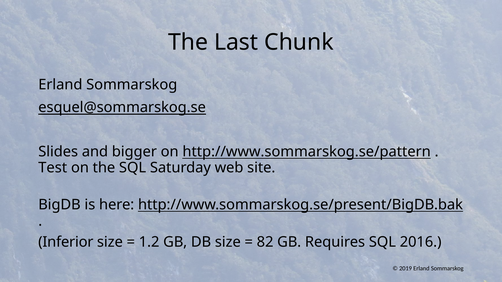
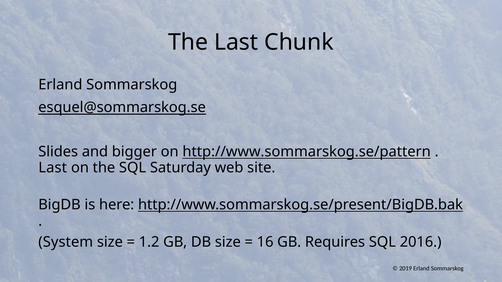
Test at (53, 168): Test -> Last
Inferior: Inferior -> System
82: 82 -> 16
